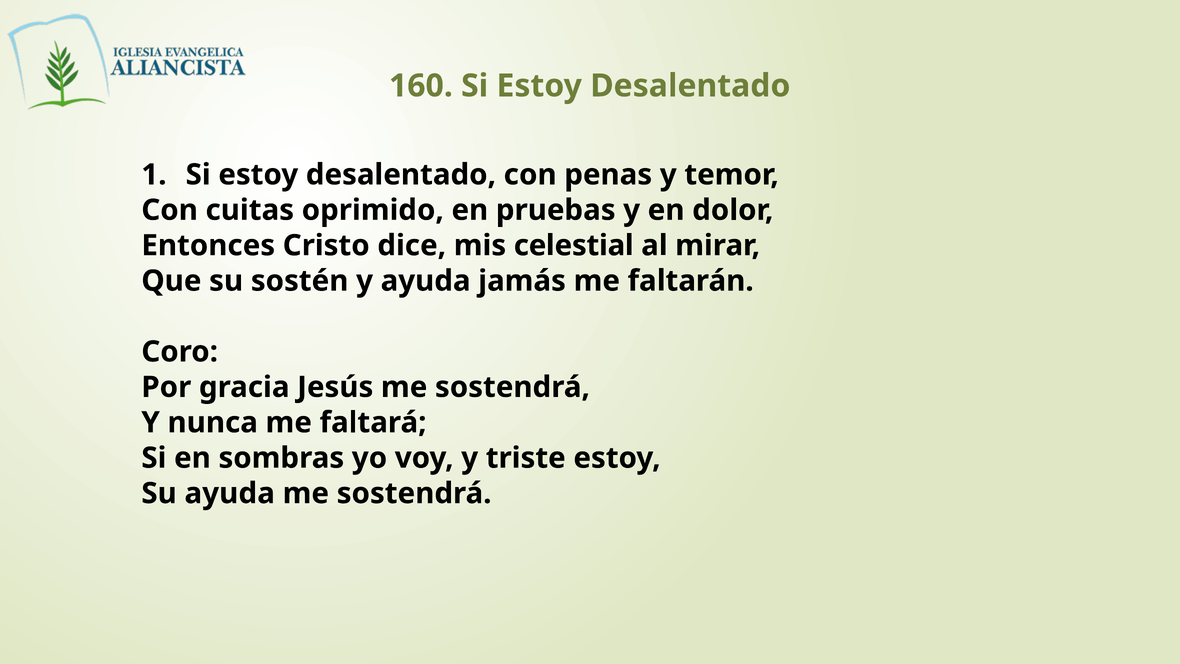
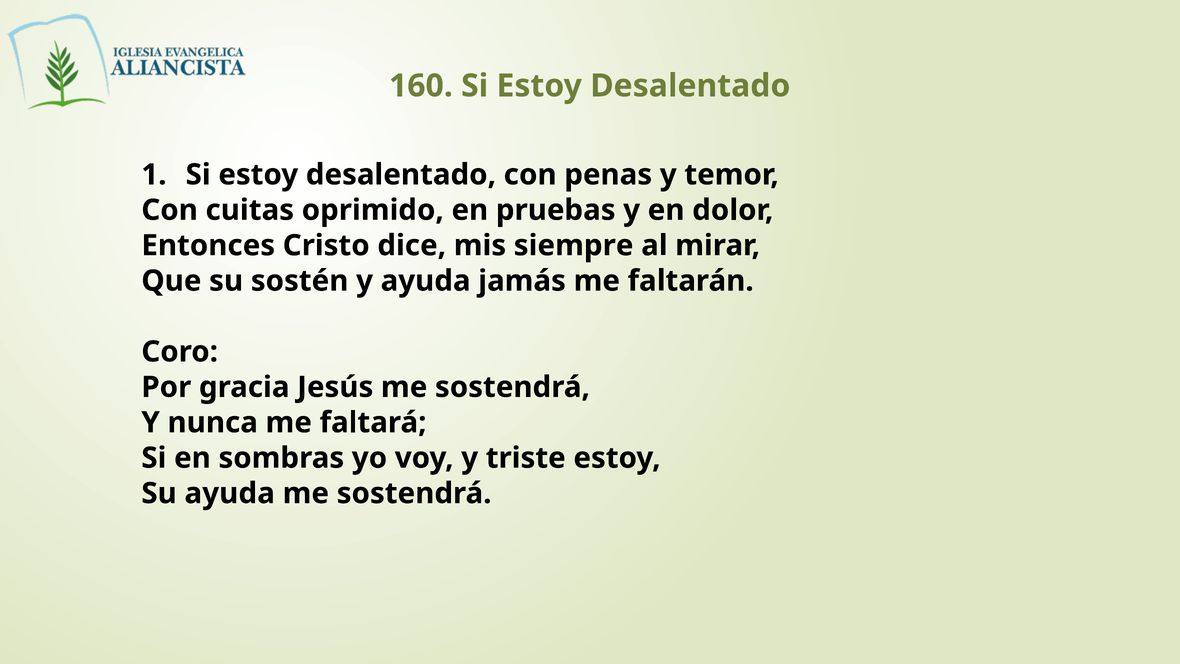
celestial: celestial -> siempre
